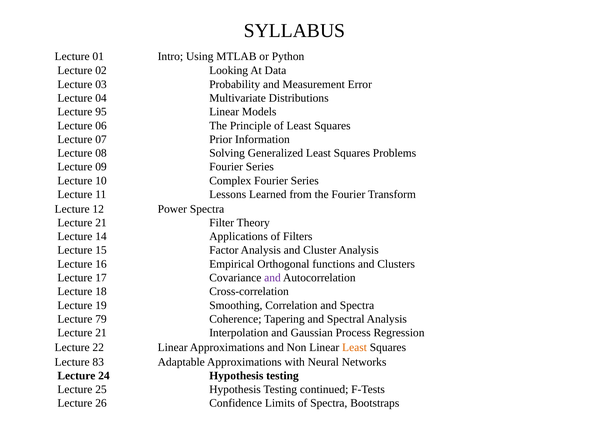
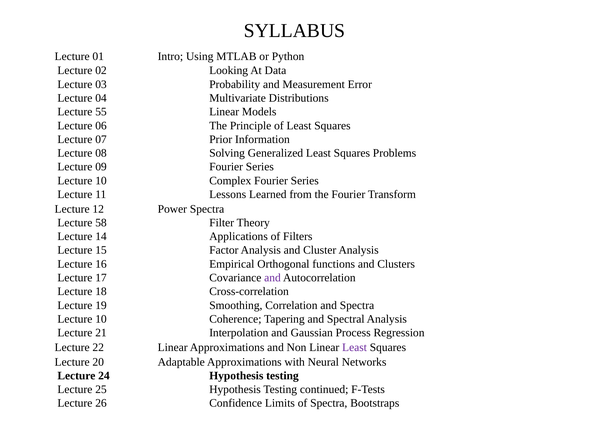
95: 95 -> 55
21 at (101, 223): 21 -> 58
79 at (101, 319): 79 -> 10
Least at (355, 347) colour: orange -> purple
83: 83 -> 20
